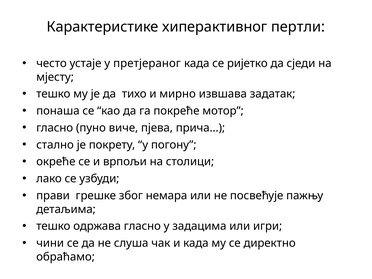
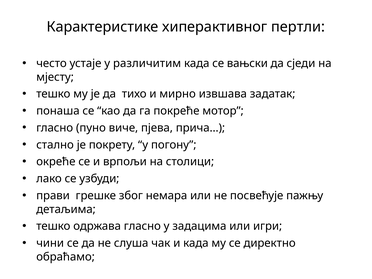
претјераног: претјераног -> различитим
ријетко: ријетко -> вањски
